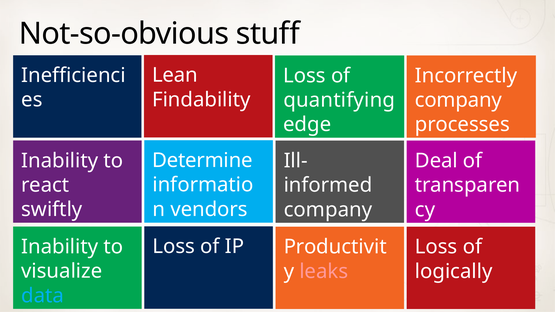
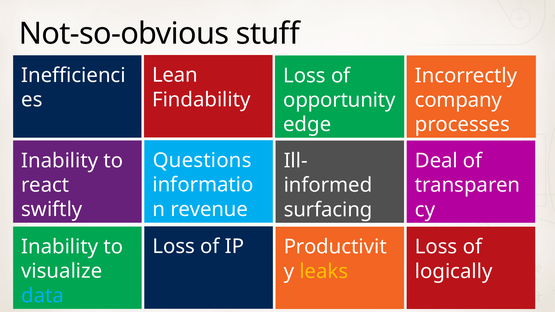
quantifying: quantifying -> opportunity
Determine: Determine -> Questions
vendors: vendors -> revenue
company at (328, 210): company -> surfacing
leaks colour: pink -> yellow
